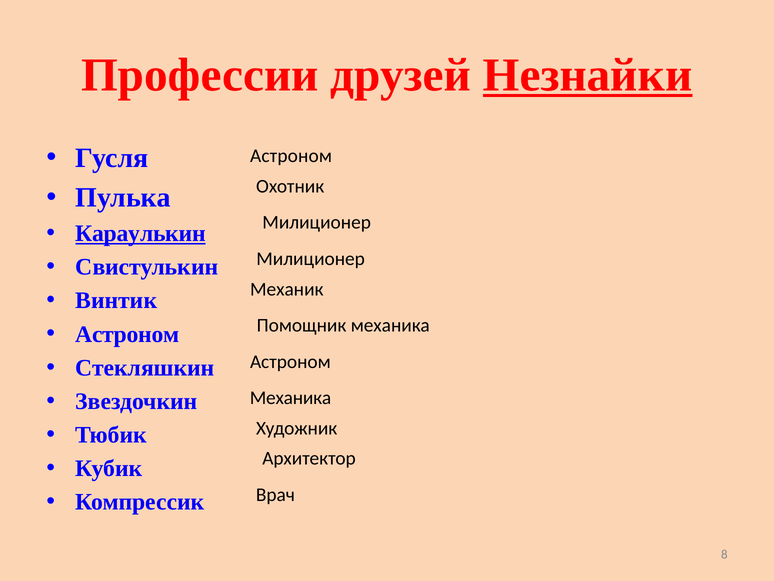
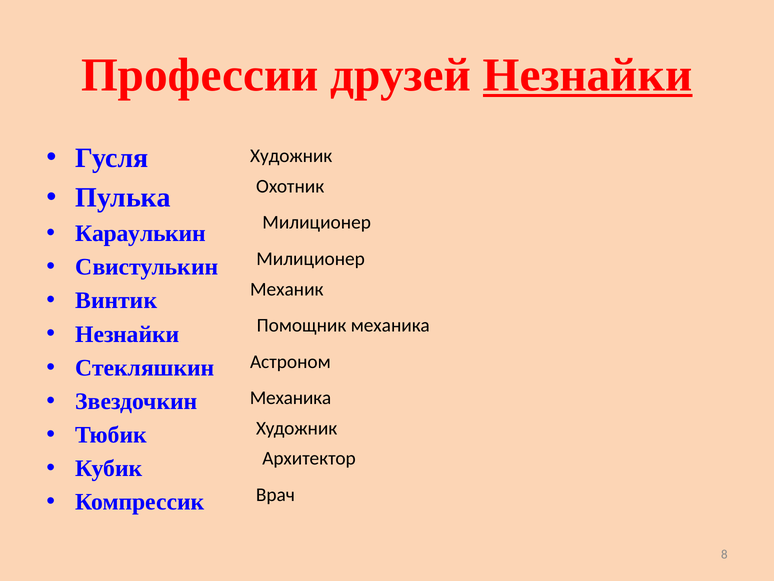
Астроном at (291, 156): Астроном -> Художник
Караулькин underline: present -> none
Астроном at (127, 334): Астроном -> Незнайки
